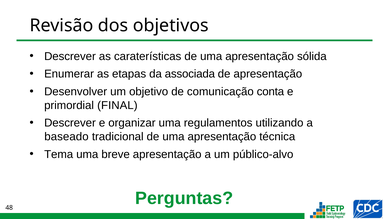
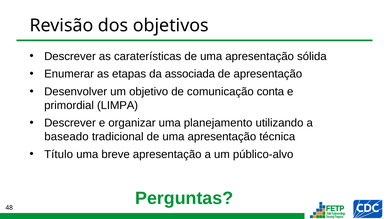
FINAL: FINAL -> LIMPA
regulamentos: regulamentos -> planejamento
Tema: Tema -> Título
